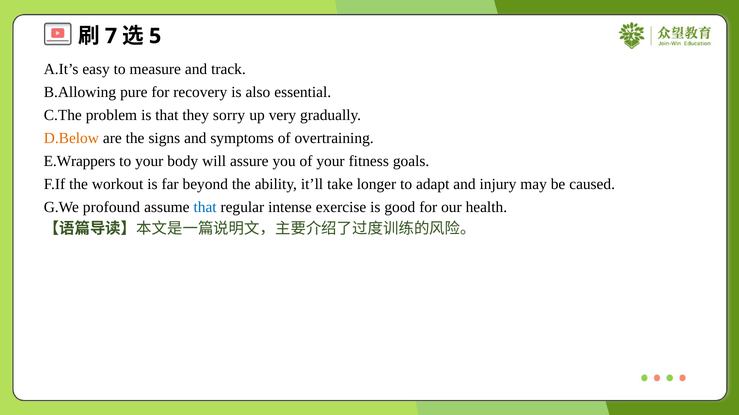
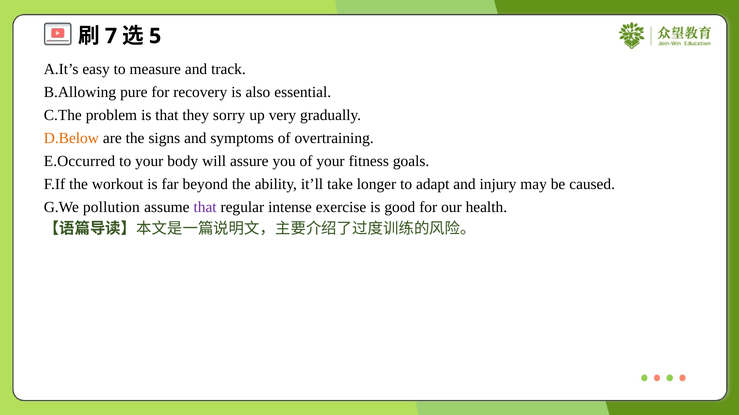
E.Wrappers: E.Wrappers -> E.Occurred
profound: profound -> pollution
that at (205, 208) colour: blue -> purple
